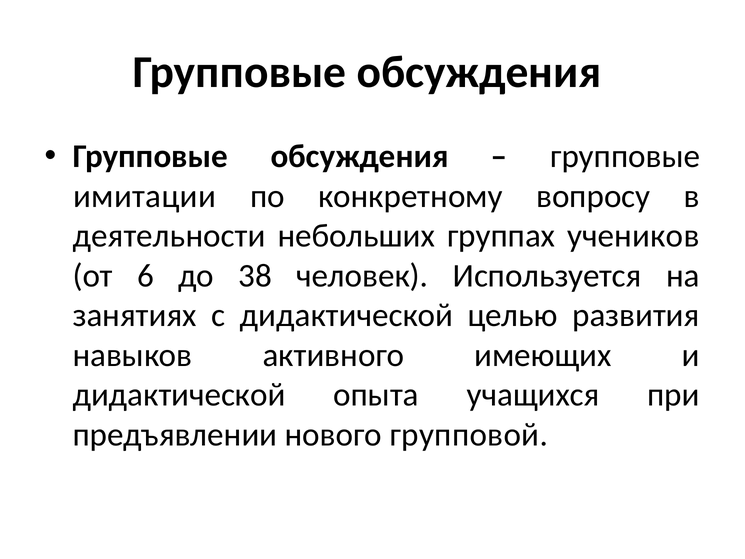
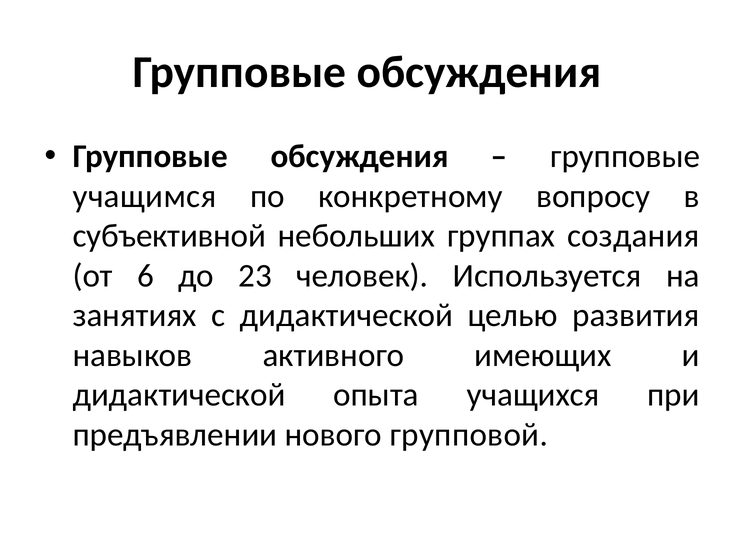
имитации: имитации -> учащимся
деятельности: деятельности -> субъективной
учеников: учеников -> создания
38: 38 -> 23
